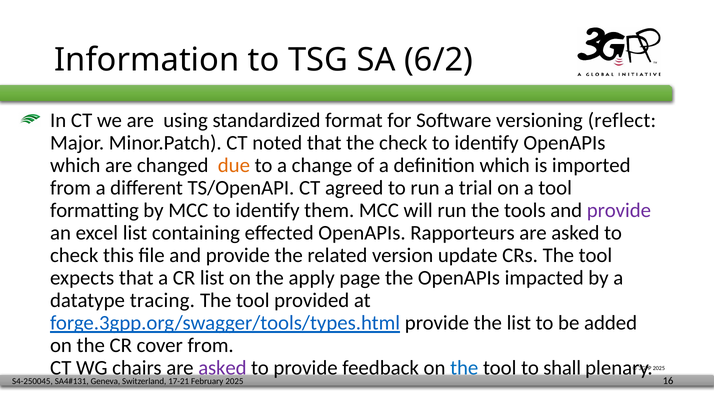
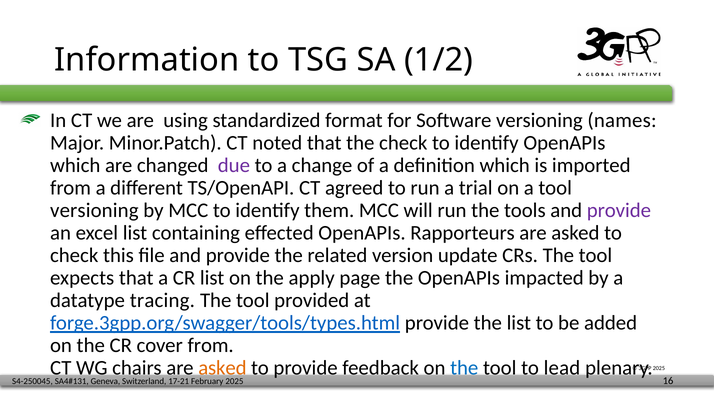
6/2: 6/2 -> 1/2
reflect: reflect -> names
due colour: orange -> purple
formatting at (94, 211): formatting -> versioning
asked at (222, 369) colour: purple -> orange
shall: shall -> lead
